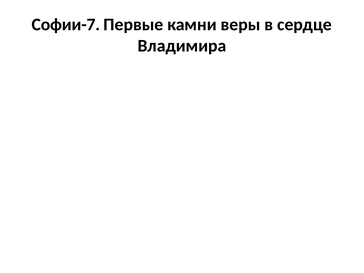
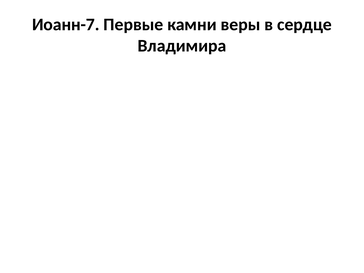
Софии-7: Софии-7 -> Иоанн-7
